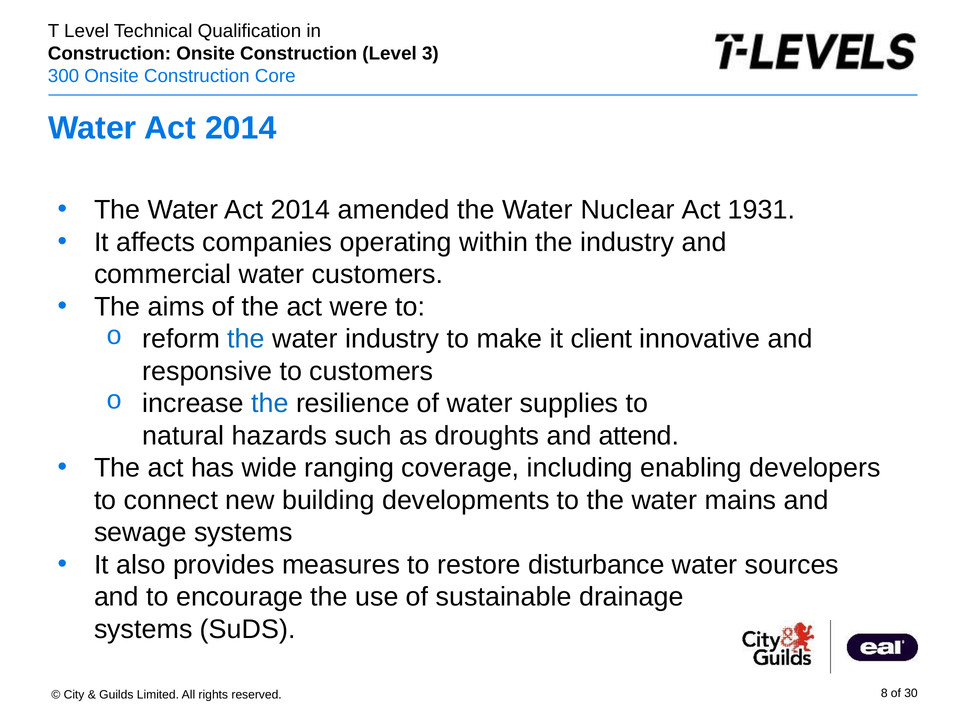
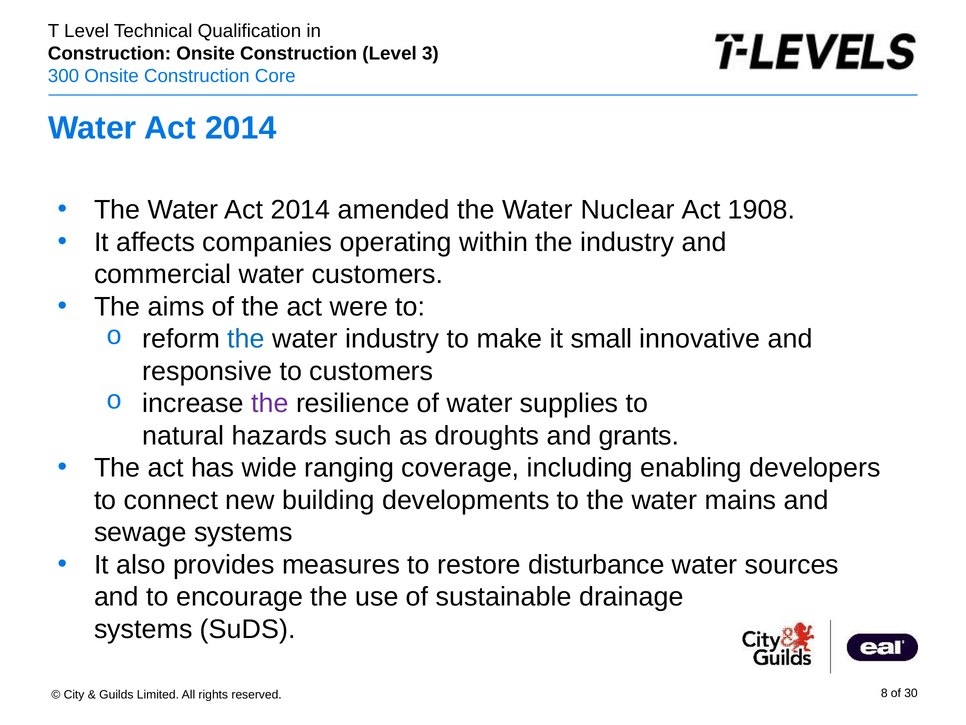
1931: 1931 -> 1908
client: client -> small
the at (270, 403) colour: blue -> purple
attend: attend -> grants
